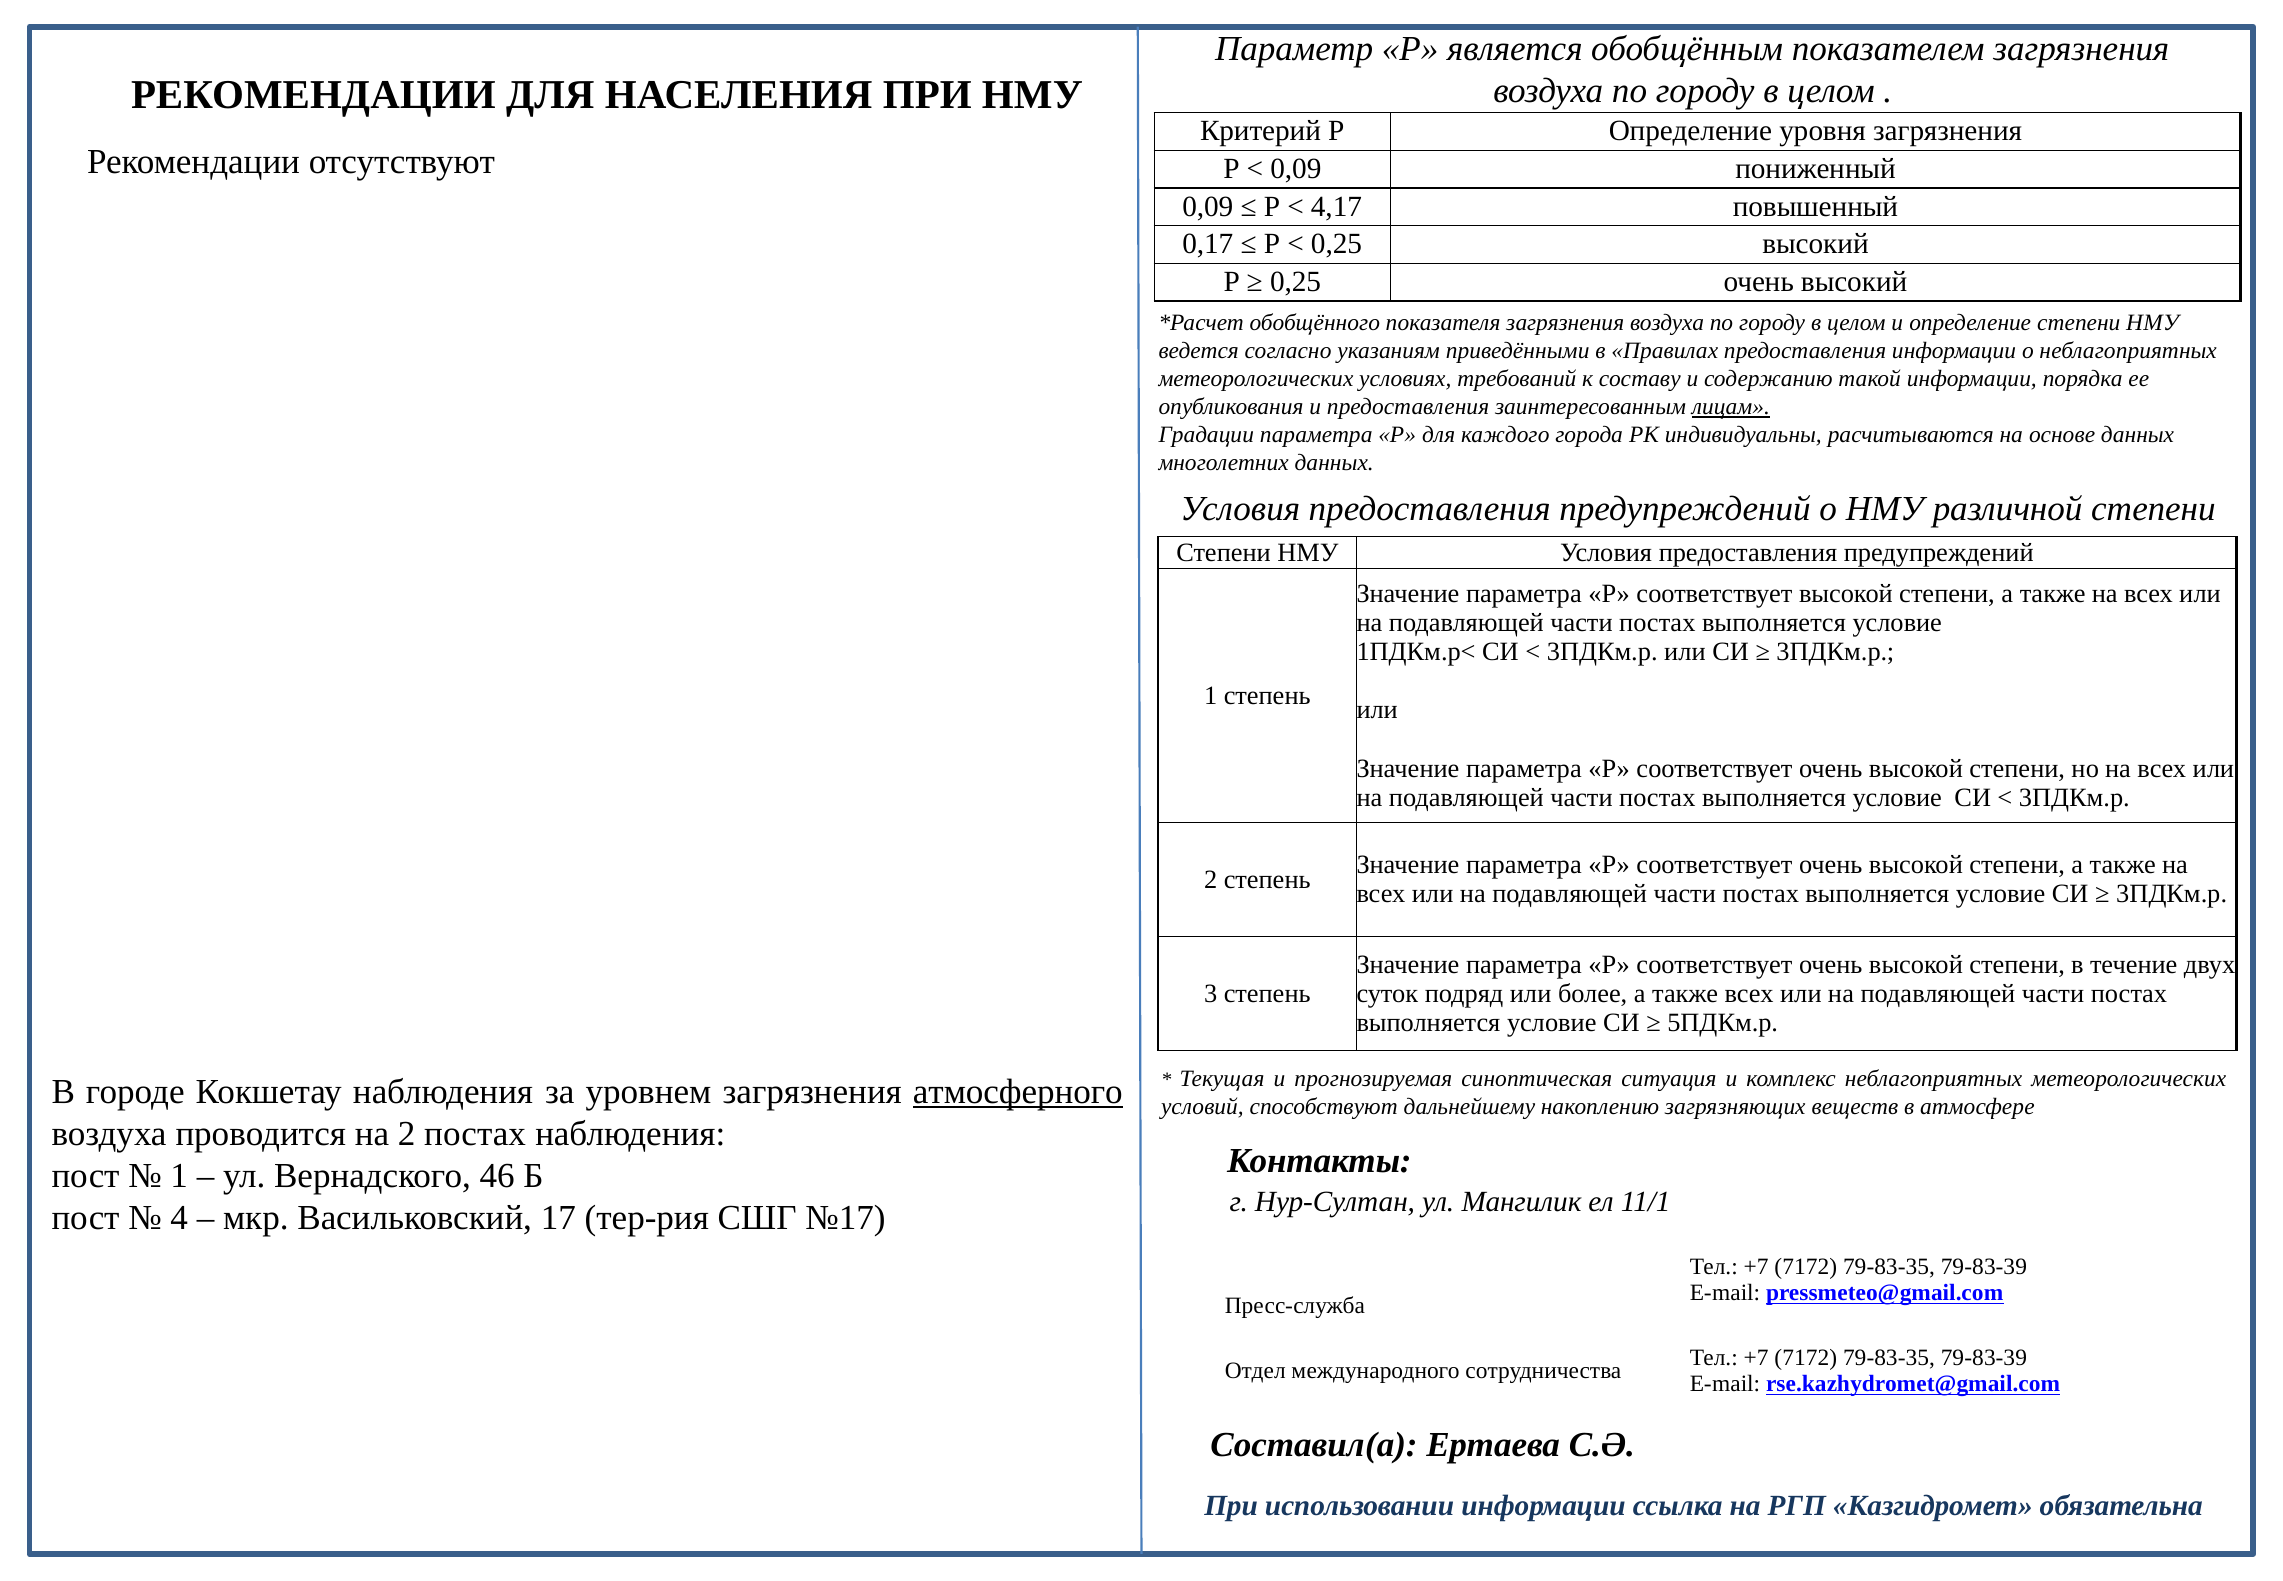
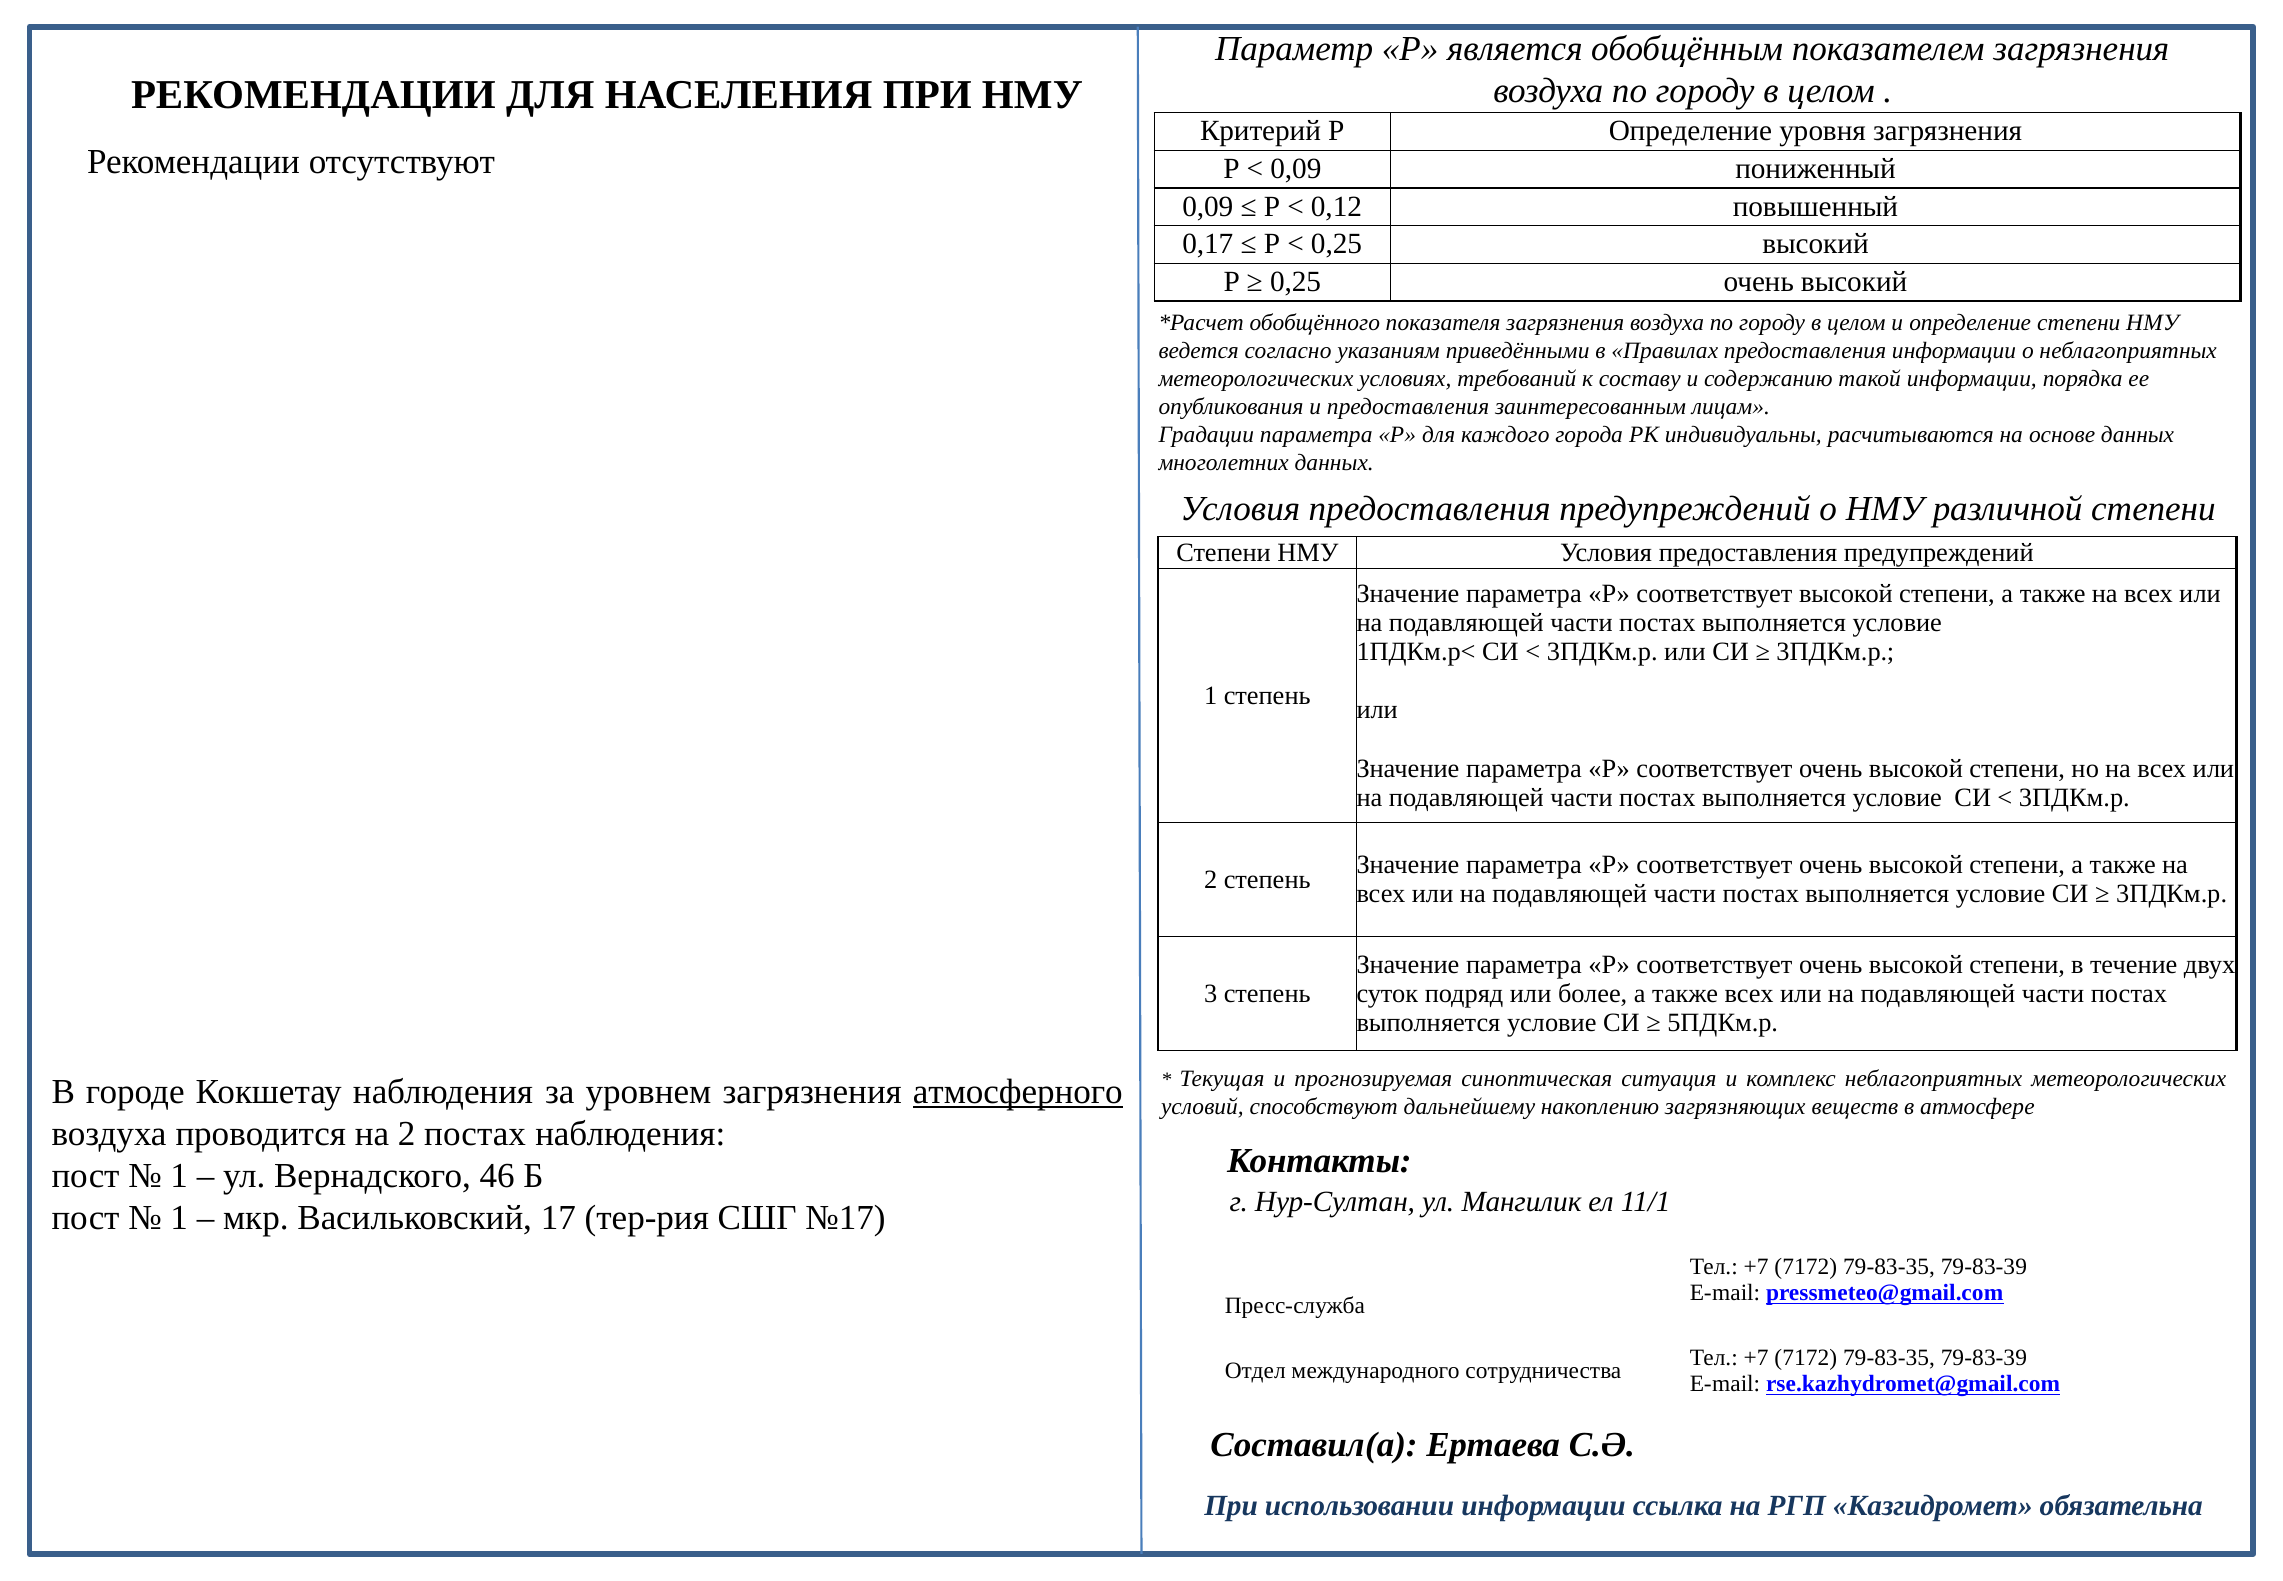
4,17: 4,17 -> 0,12
лицам underline: present -> none
4 at (179, 1218): 4 -> 1
